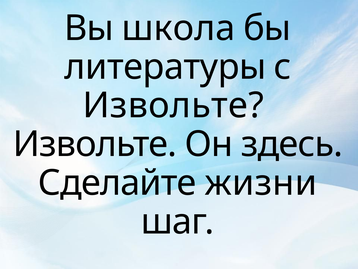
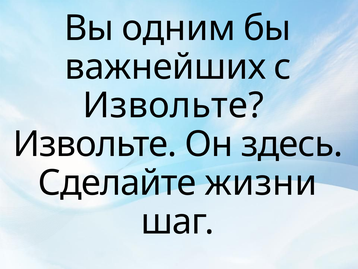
школа: школа -> одним
литературы: литературы -> важнейших
